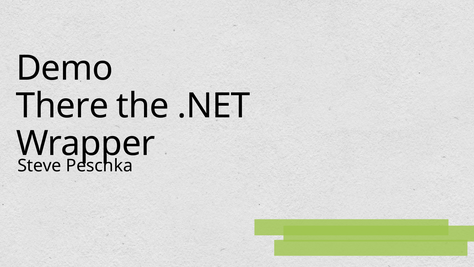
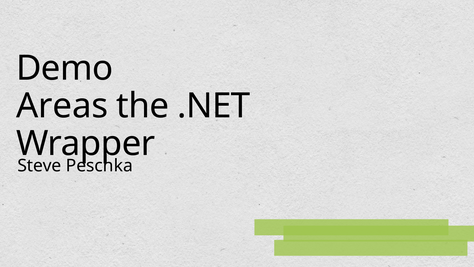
There: There -> Areas
